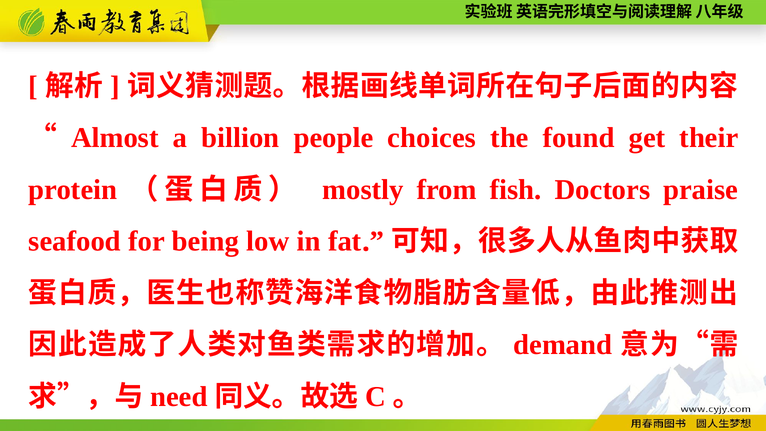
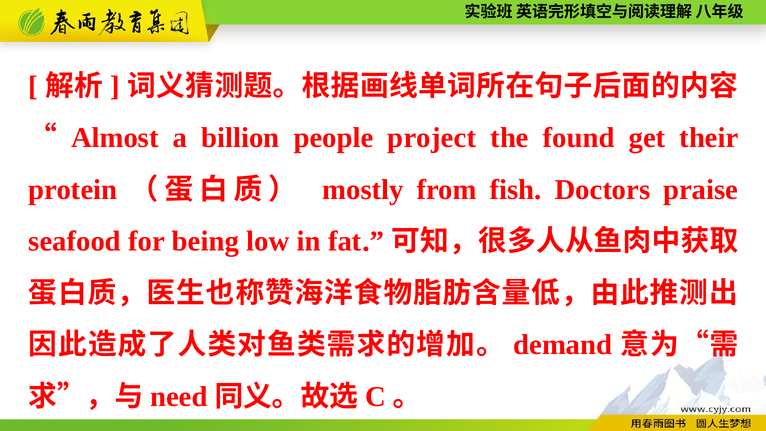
choices: choices -> project
